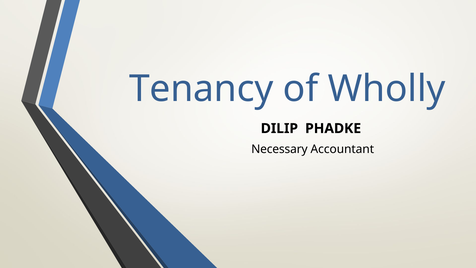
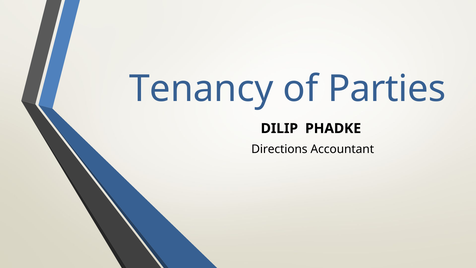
Wholly: Wholly -> Parties
Necessary: Necessary -> Directions
